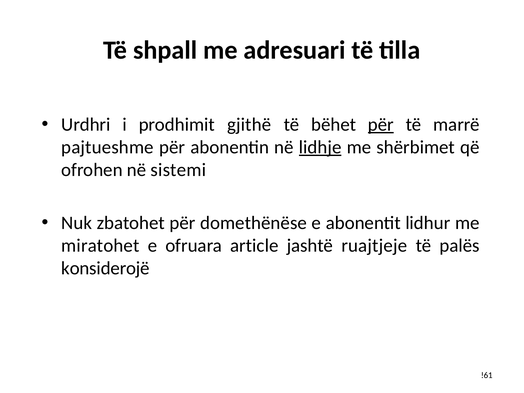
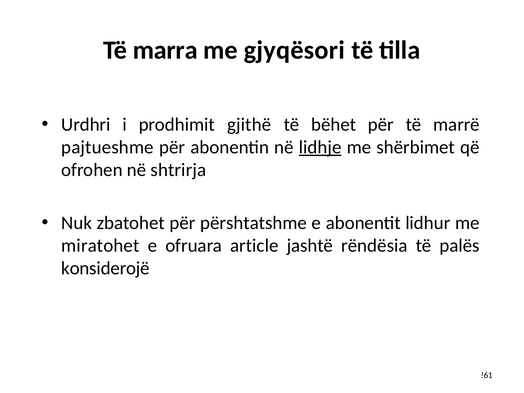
shpall: shpall -> marra
adresuari: adresuari -> gjyqësori
për at (381, 124) underline: present -> none
sistemi: sistemi -> shtrirja
domethënëse: domethënëse -> përshtatshme
ruajtjeje: ruajtjeje -> rëndësia
